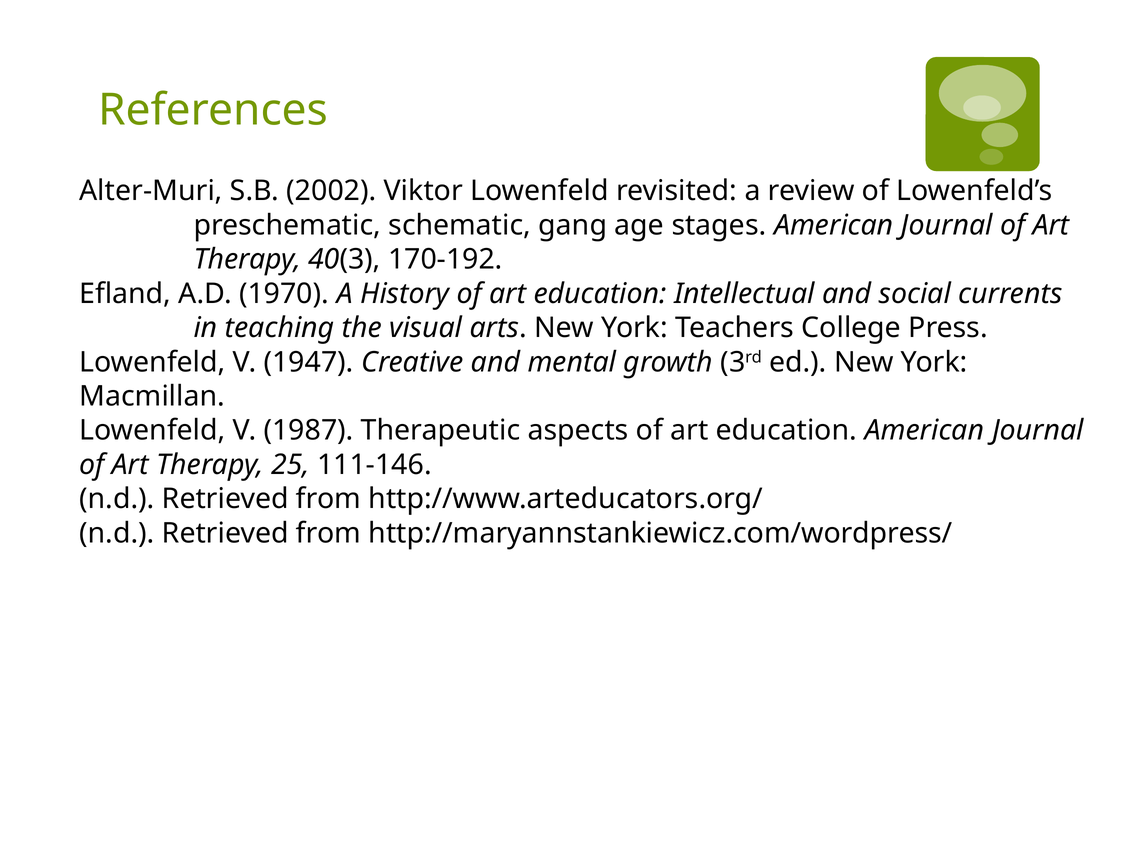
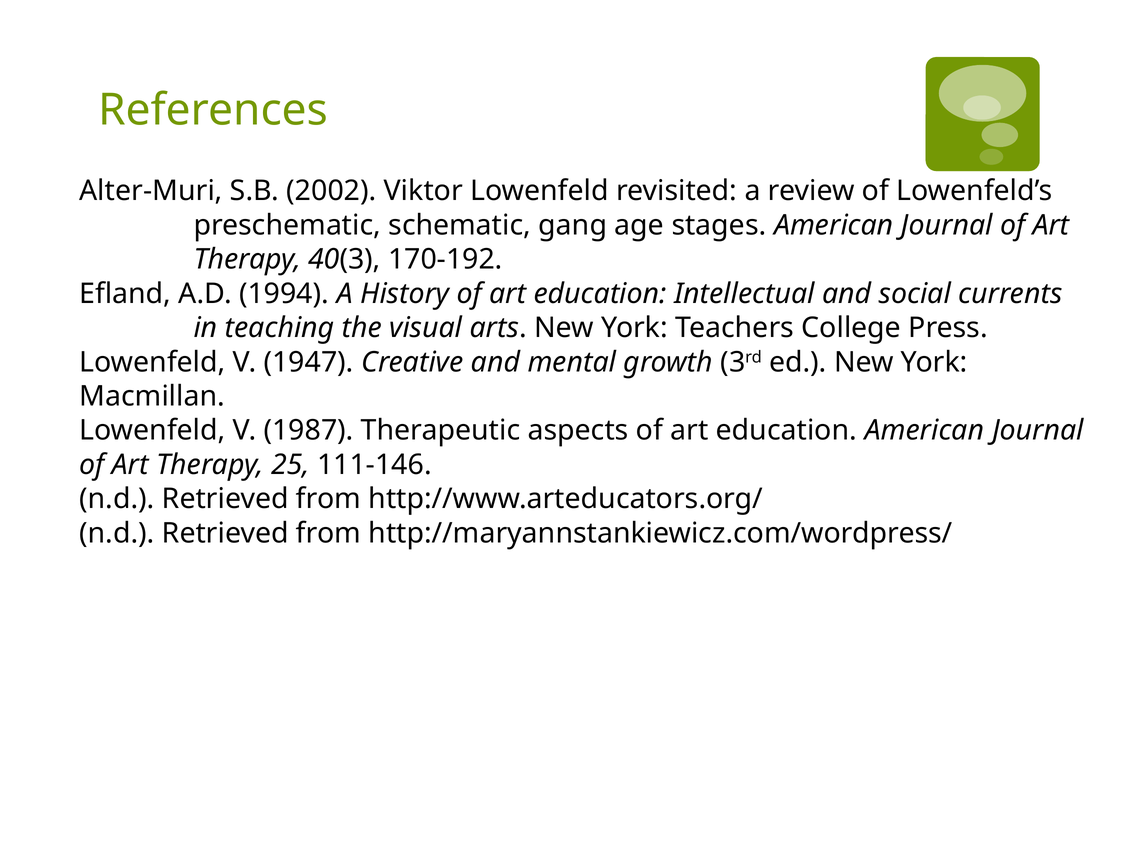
1970: 1970 -> 1994
